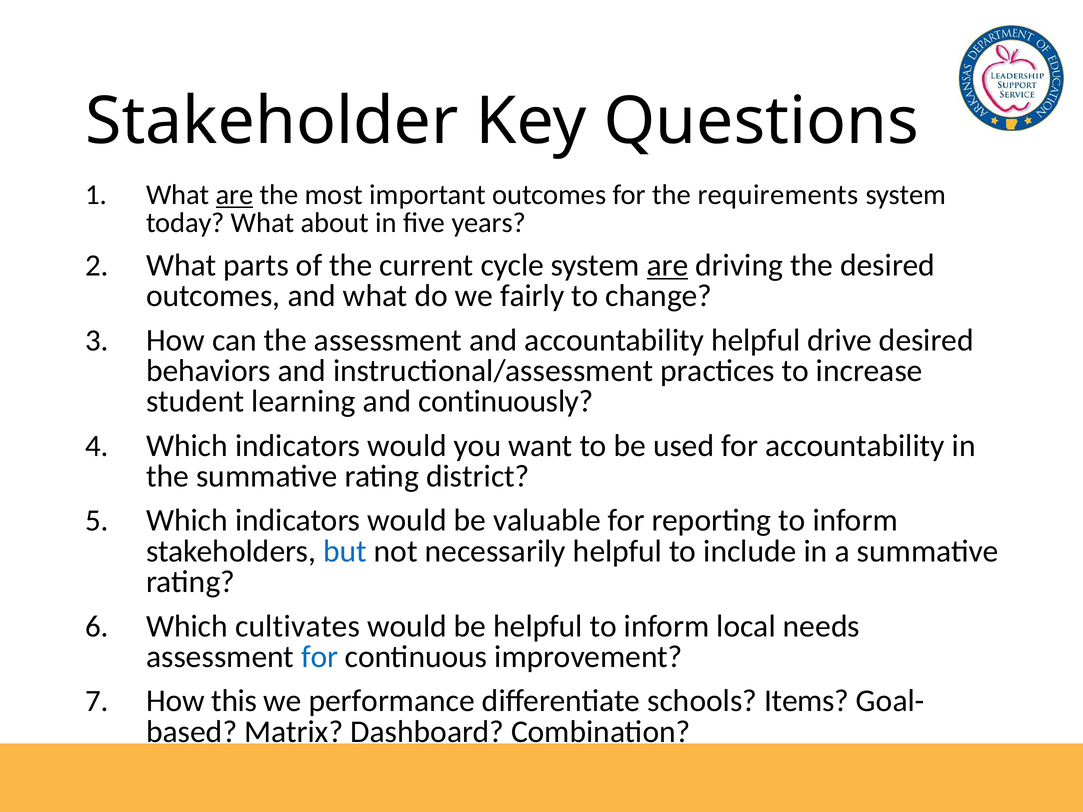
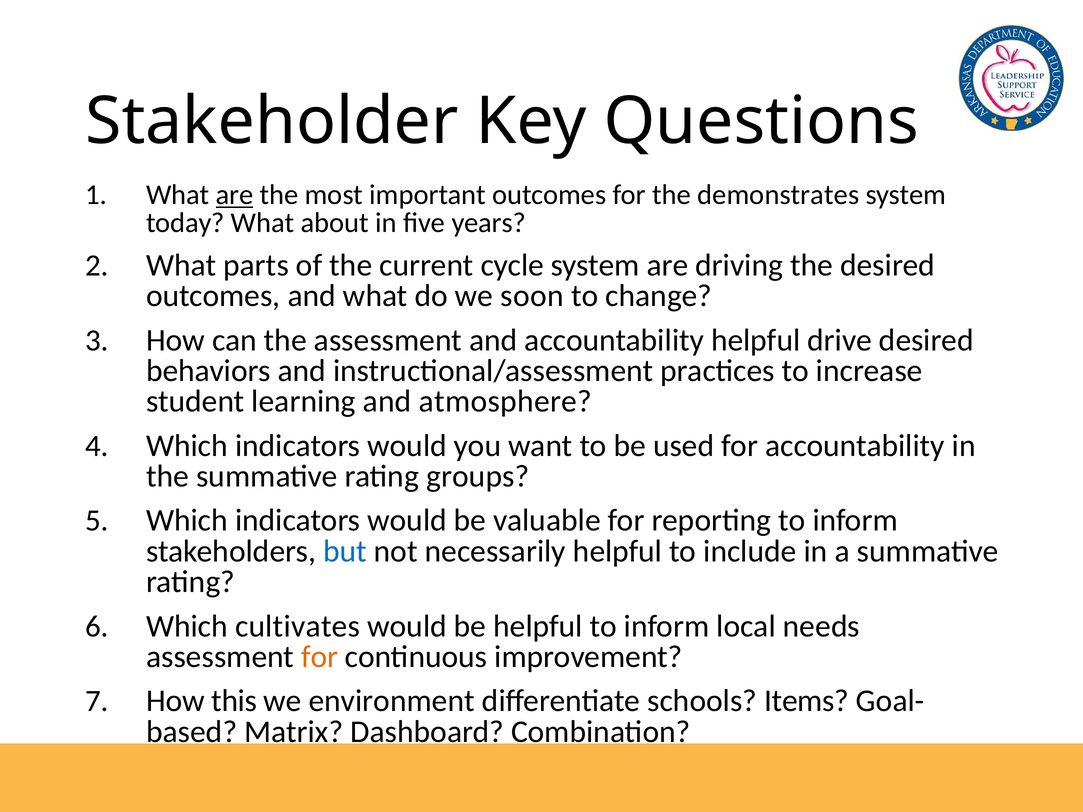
requirements: requirements -> demonstrates
are at (668, 265) underline: present -> none
fairly: fairly -> soon
continuously: continuously -> atmosphere
district: district -> groups
for at (320, 657) colour: blue -> orange
performance: performance -> environment
